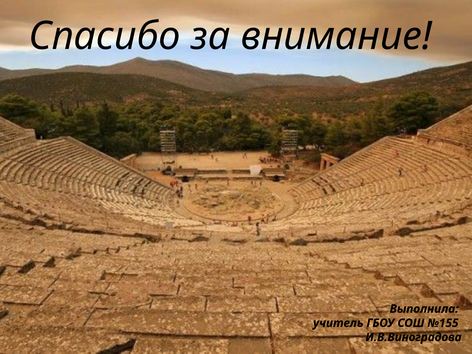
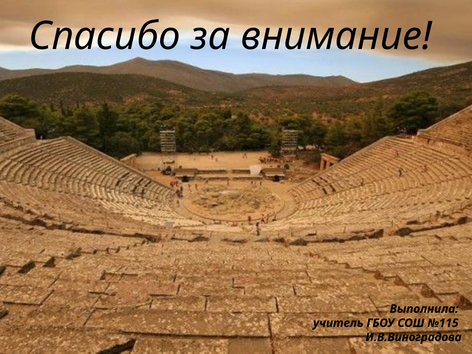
№155: №155 -> №115
